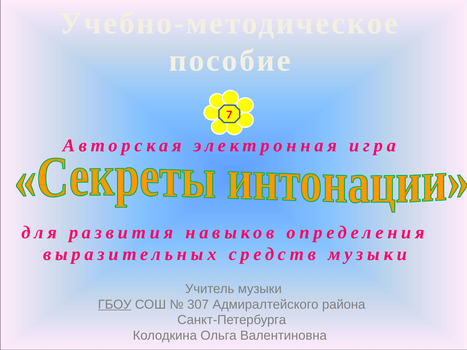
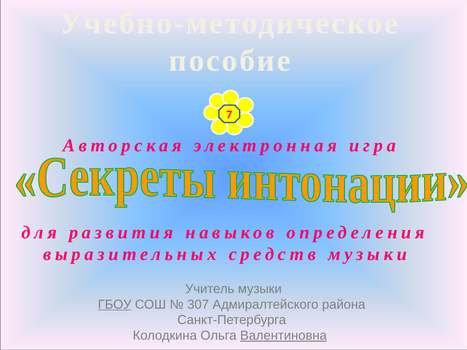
Валентиновна underline: none -> present
